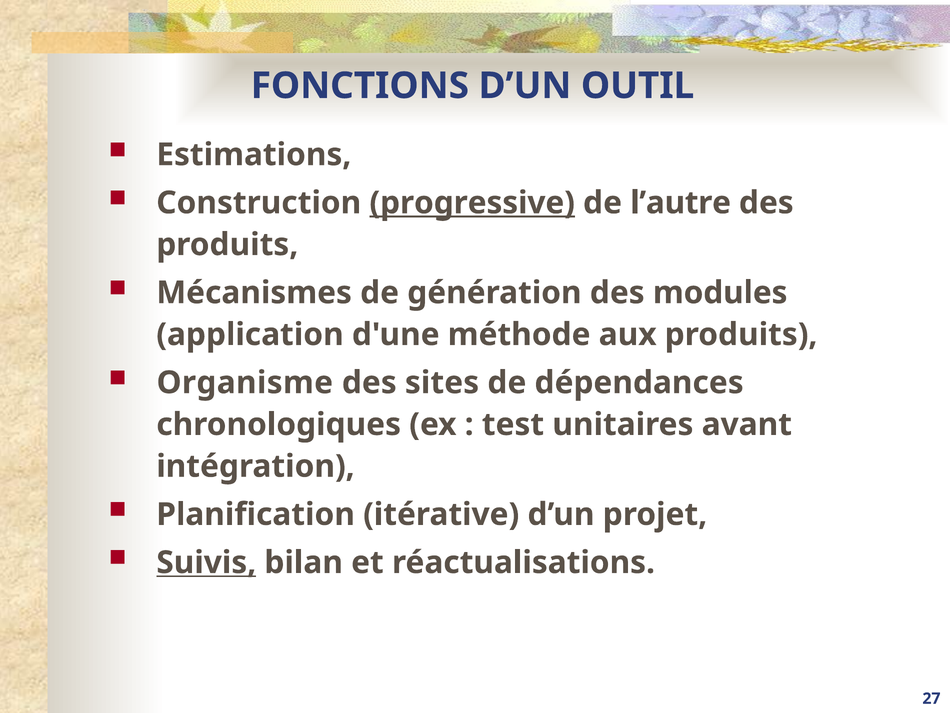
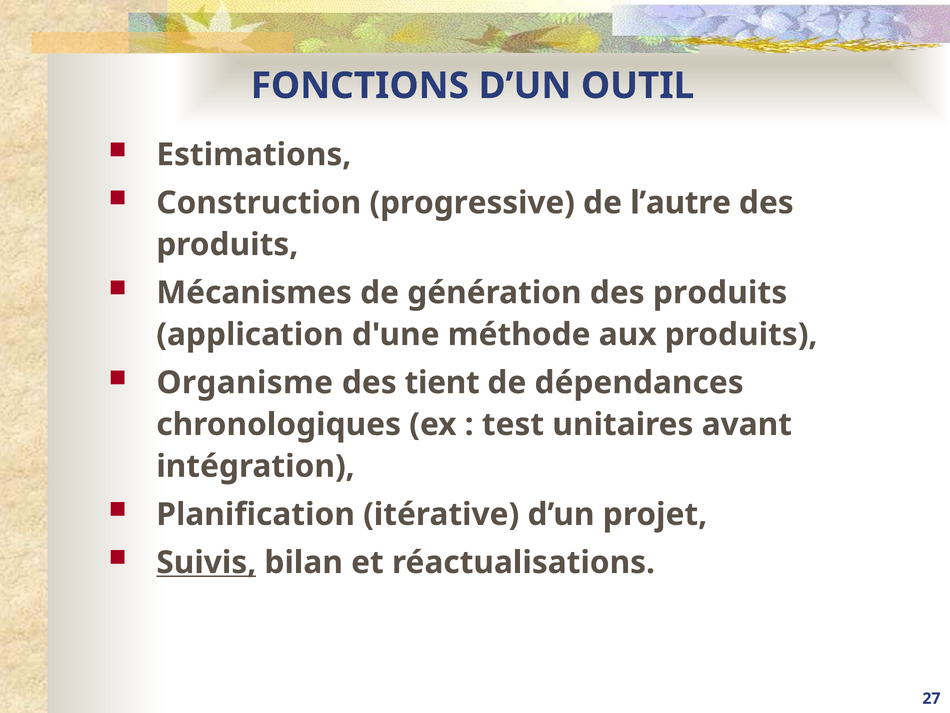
progressive underline: present -> none
génération des modules: modules -> produits
sites: sites -> tient
